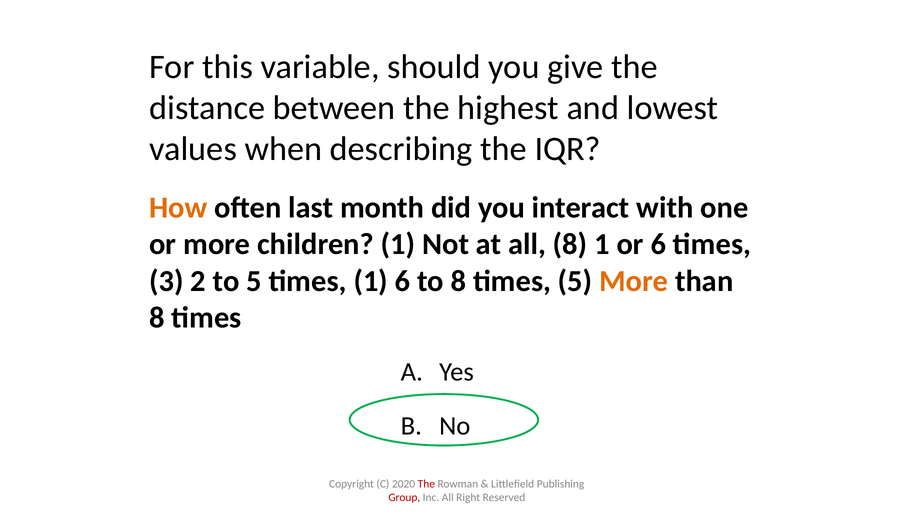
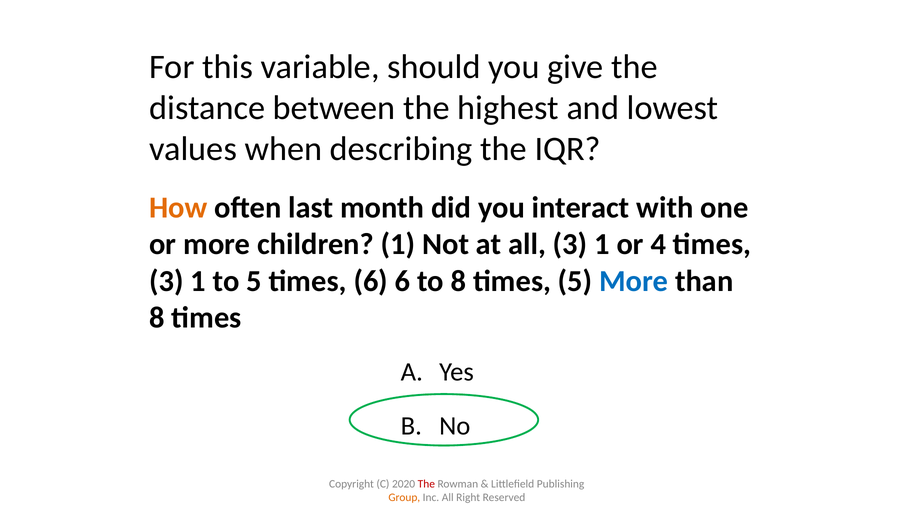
all 8: 8 -> 3
or 6: 6 -> 4
2 at (198, 281): 2 -> 1
times 1: 1 -> 6
More at (634, 281) colour: orange -> blue
Group colour: red -> orange
